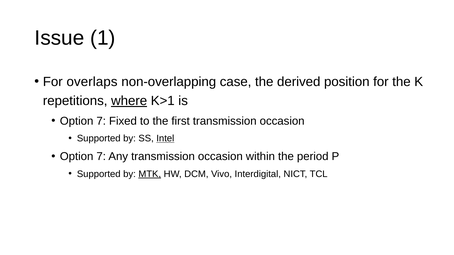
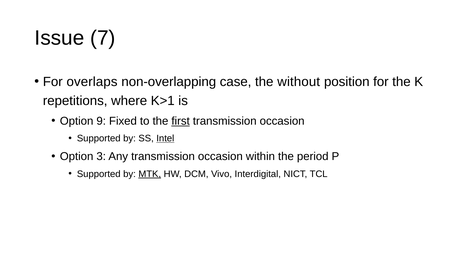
1: 1 -> 7
derived: derived -> without
where underline: present -> none
7 at (101, 121): 7 -> 9
first underline: none -> present
7 at (101, 157): 7 -> 3
